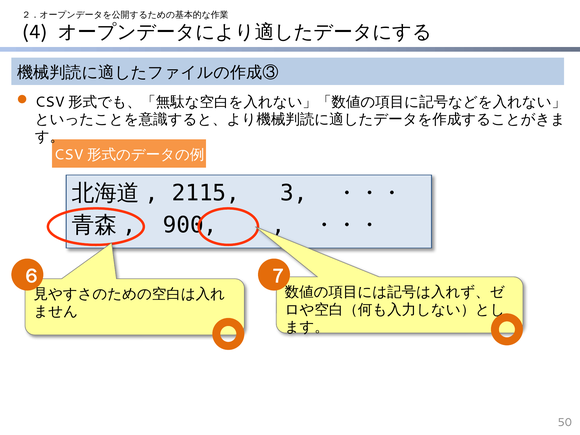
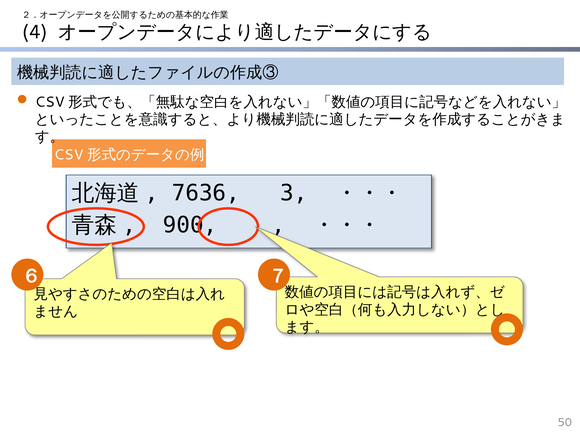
2115: 2115 -> 7636
